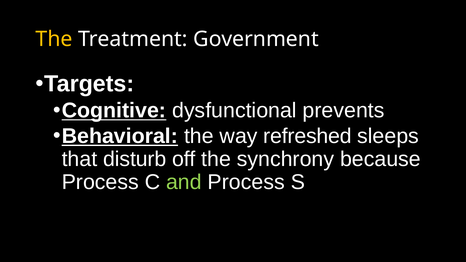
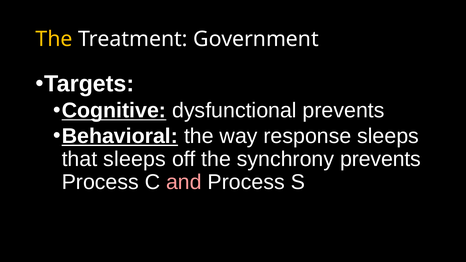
refreshed: refreshed -> response
that disturb: disturb -> sleeps
synchrony because: because -> prevents
and colour: light green -> pink
